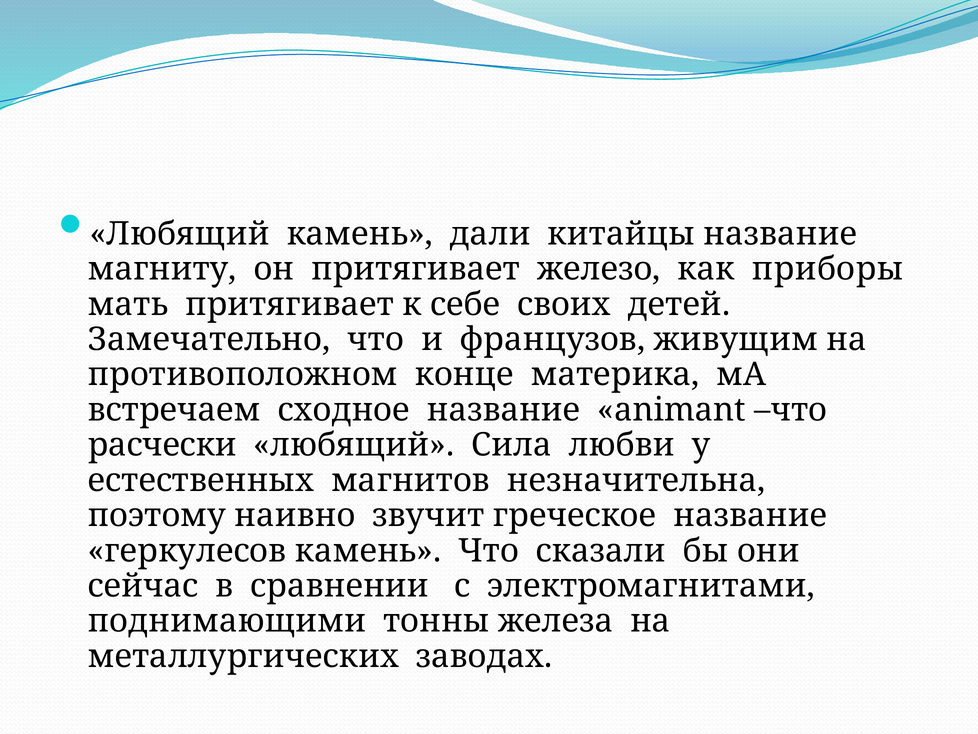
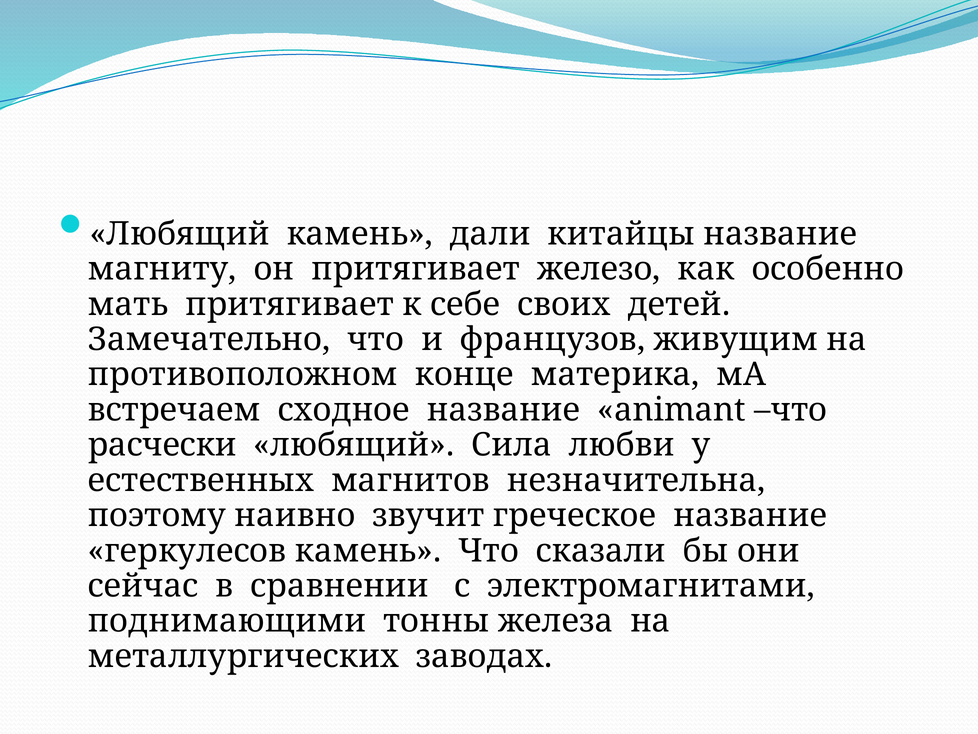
приборы: приборы -> особенно
